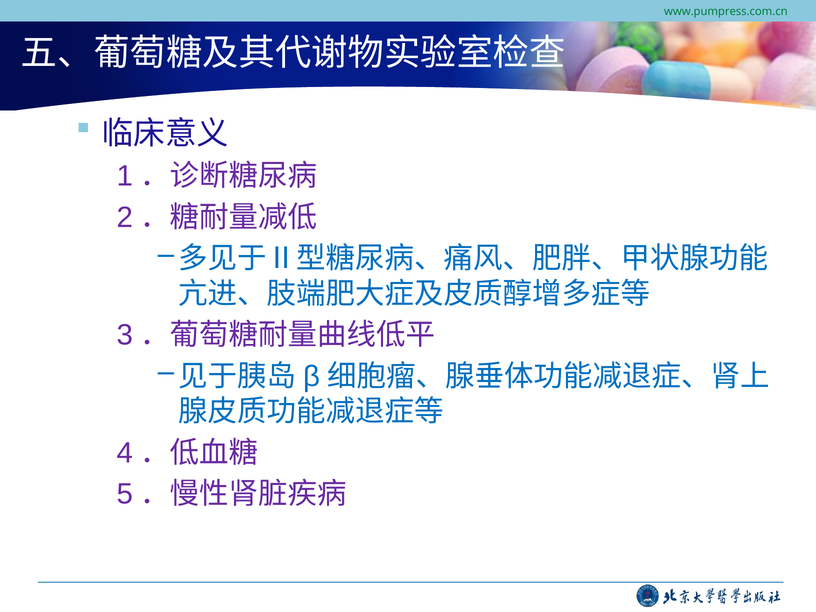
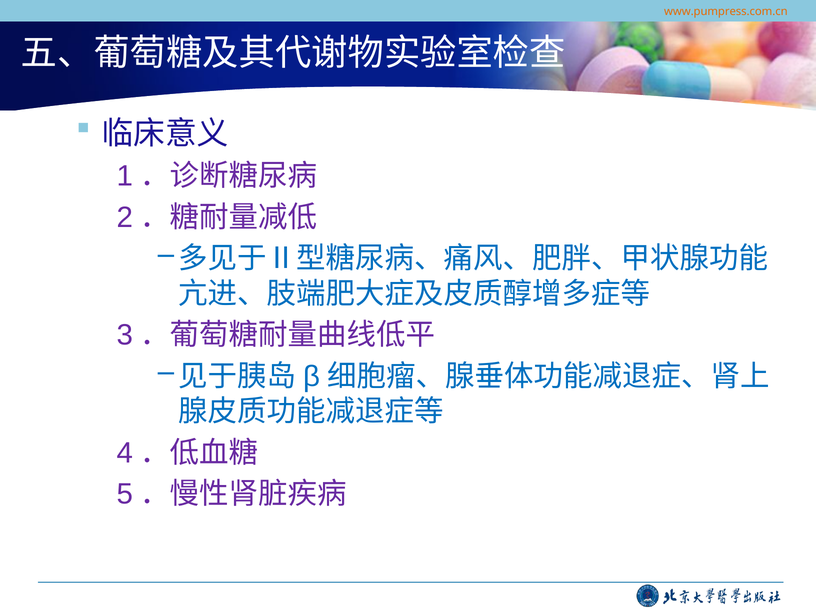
www.pumpress.com.cn colour: green -> orange
